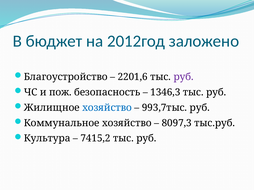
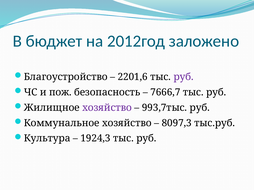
1346,3: 1346,3 -> 7666,7
хозяйство at (107, 108) colour: blue -> purple
7415,2: 7415,2 -> 1924,3
